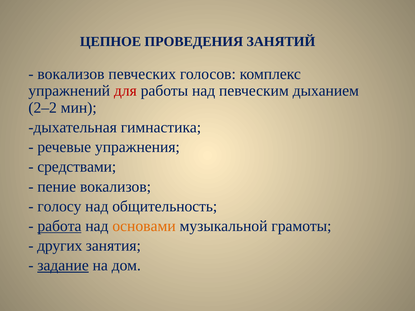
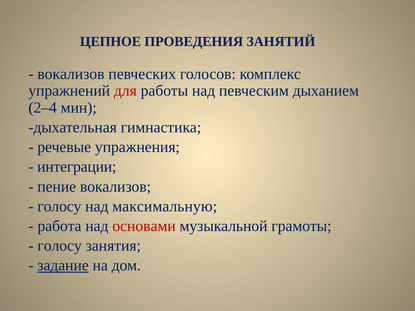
2–2: 2–2 -> 2–4
средствами: средствами -> интеграции
общительность: общительность -> максимальную
работа underline: present -> none
основами colour: orange -> red
других at (60, 246): других -> голосу
